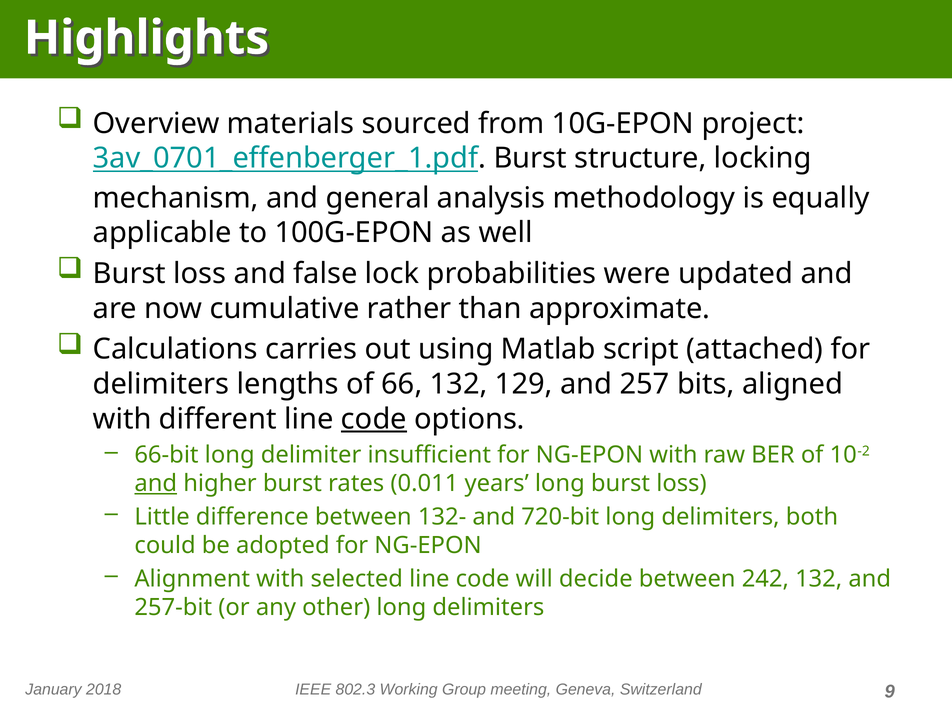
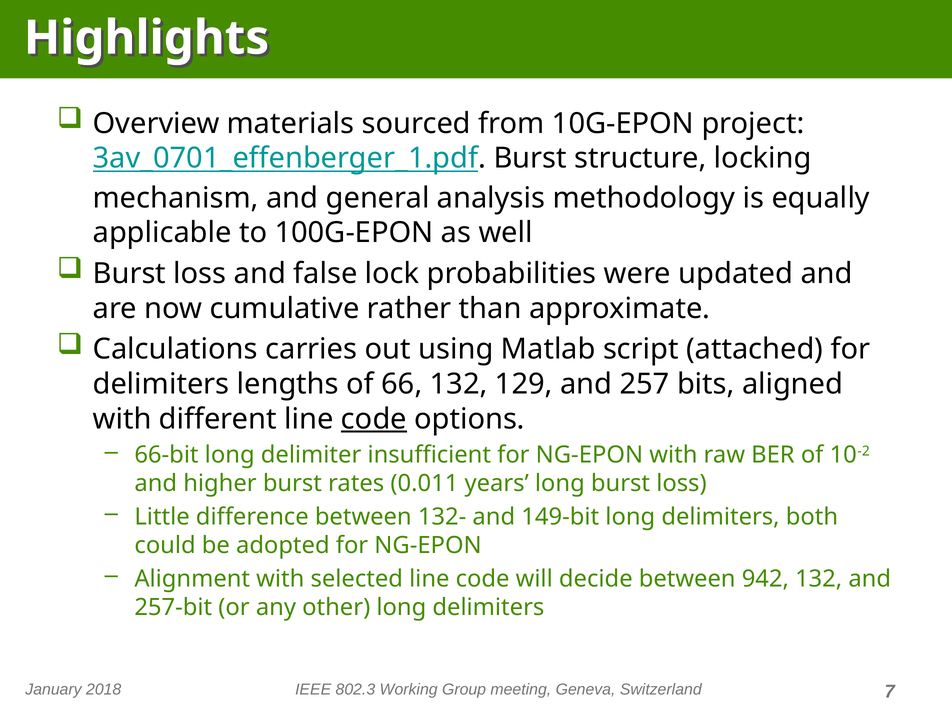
and at (156, 484) underline: present -> none
720-bit: 720-bit -> 149-bit
242: 242 -> 942
9: 9 -> 7
